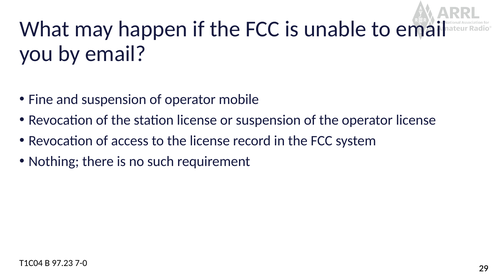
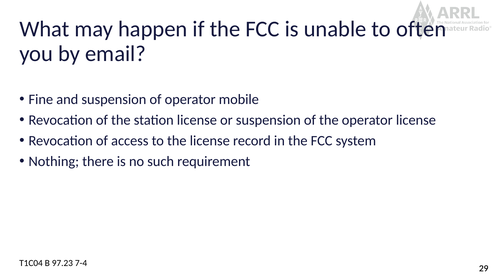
to email: email -> often
7-0: 7-0 -> 7-4
